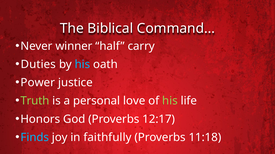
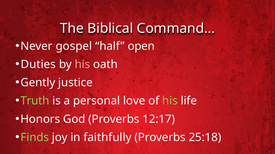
winner: winner -> gospel
carry: carry -> open
his at (82, 65) colour: light blue -> pink
Power: Power -> Gently
Finds colour: light blue -> light green
11:18: 11:18 -> 25:18
